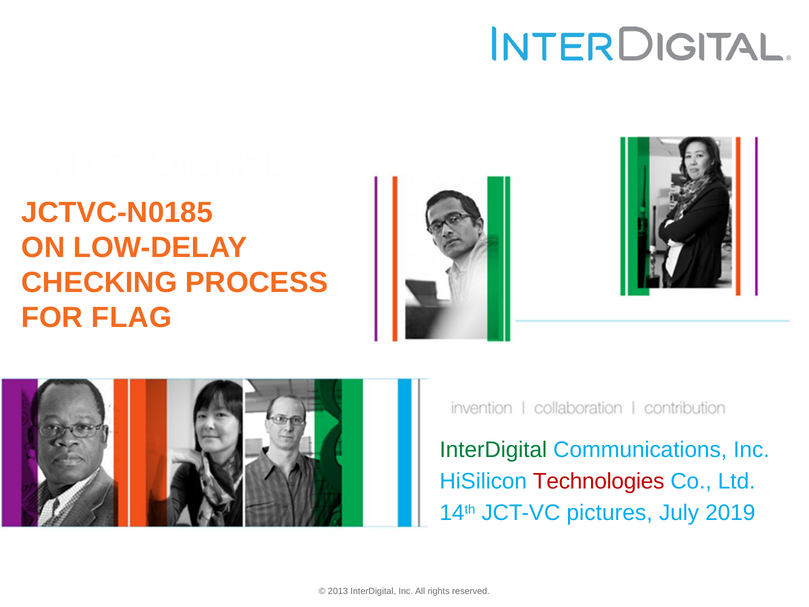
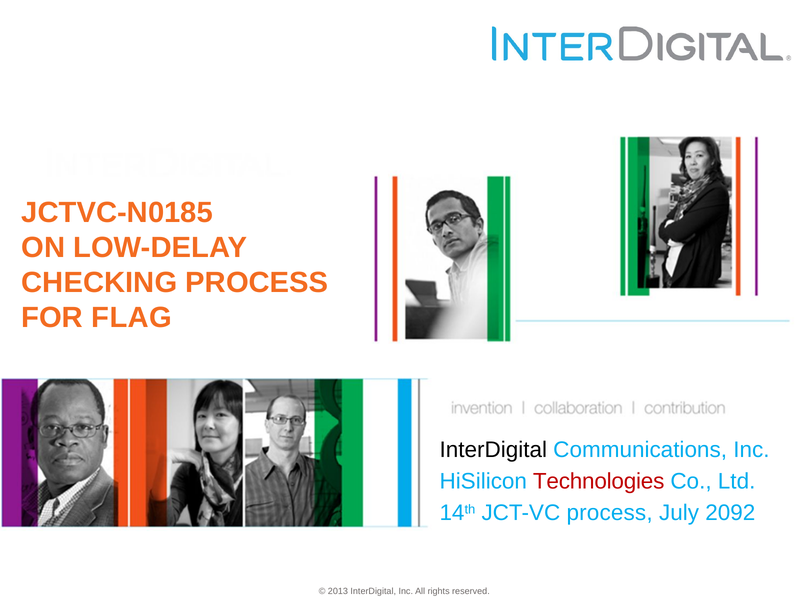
InterDigital at (493, 450) colour: green -> black
JCT-VC pictures: pictures -> process
2019: 2019 -> 2092
